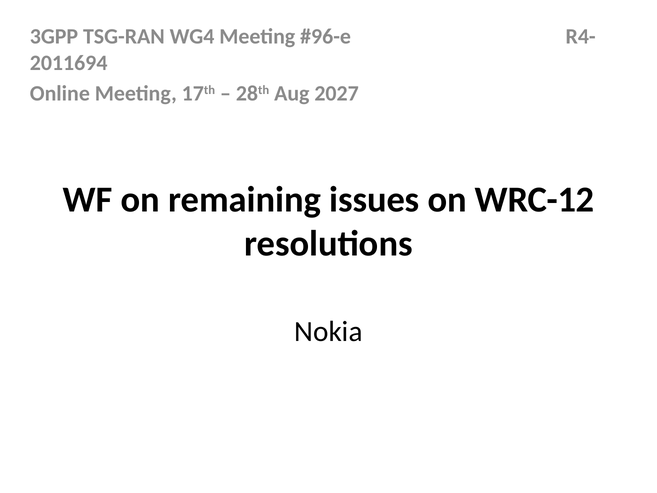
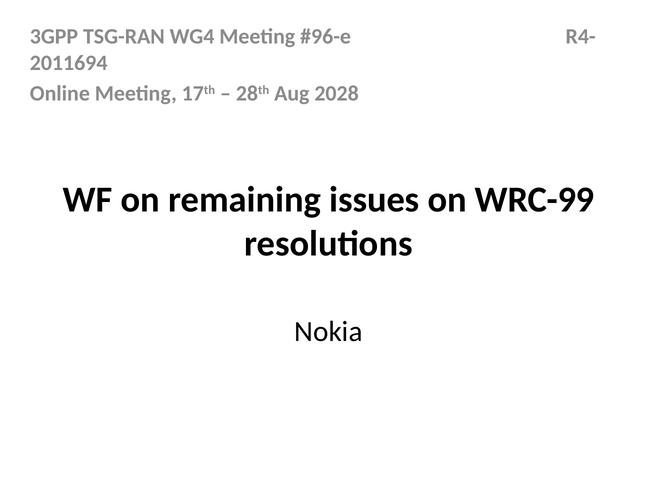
2027: 2027 -> 2028
WRC-12: WRC-12 -> WRC-99
